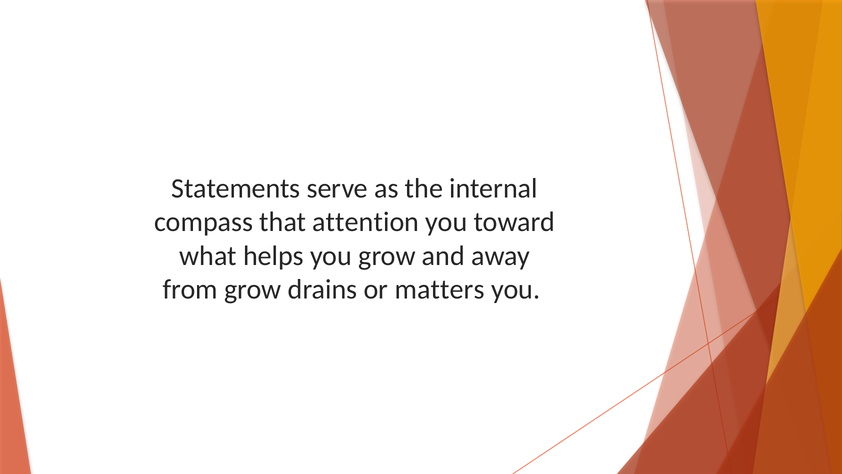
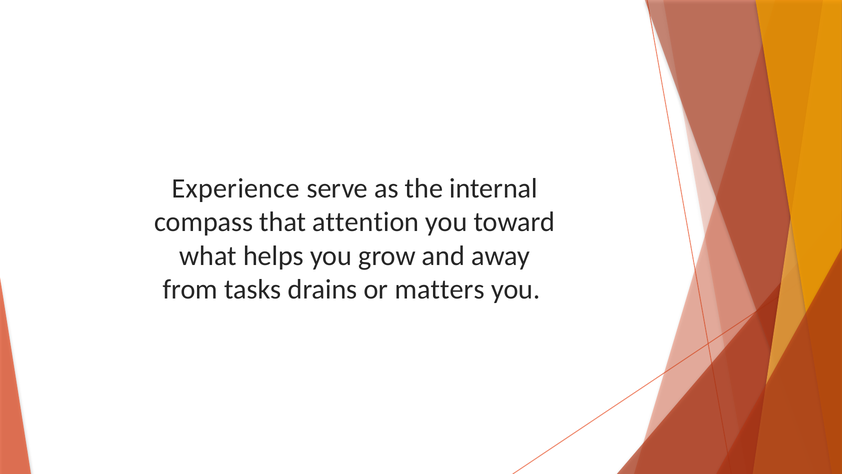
Statements: Statements -> Experience
from grow: grow -> tasks
